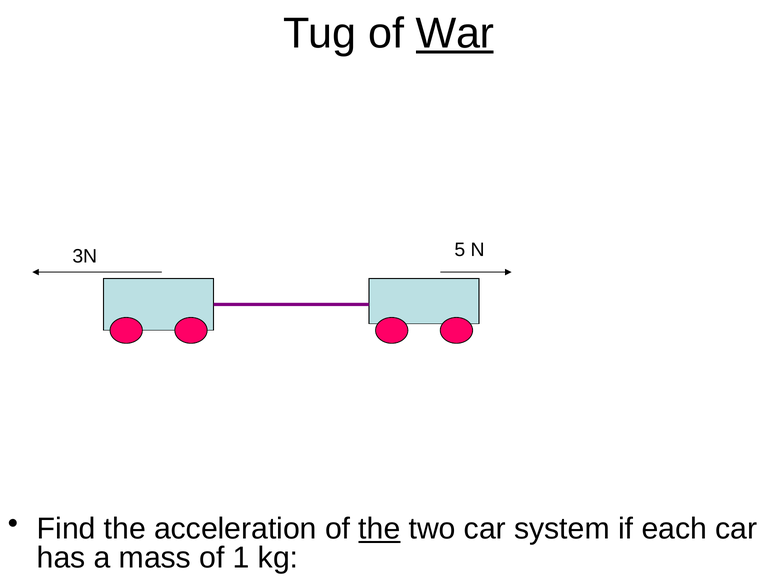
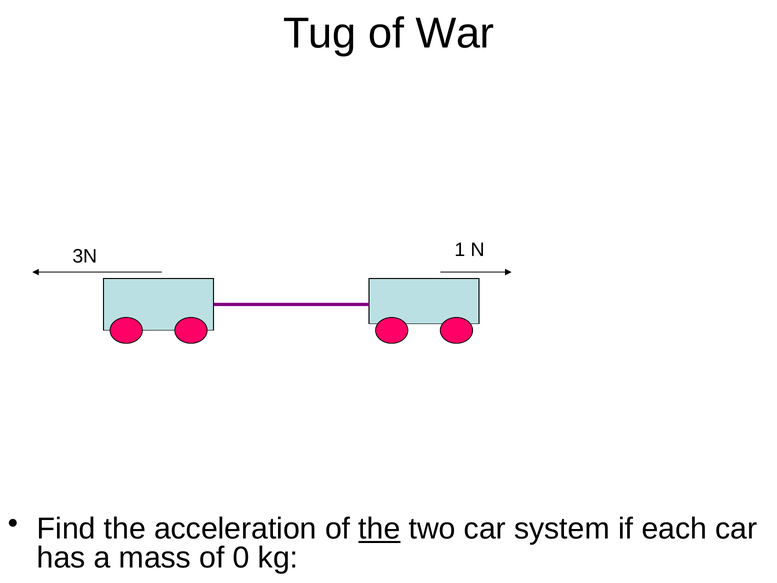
War underline: present -> none
5: 5 -> 1
1: 1 -> 0
